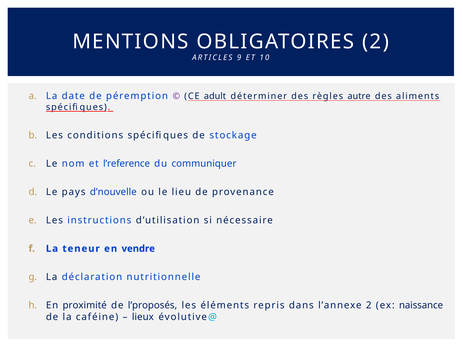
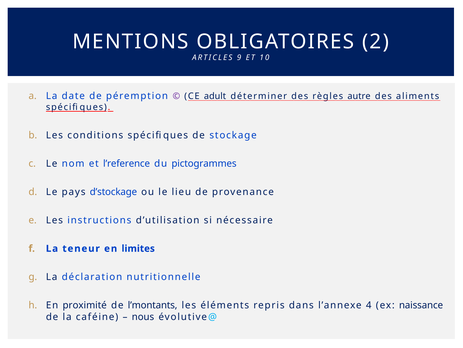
communiquer: communiquer -> pictogrammes
d’nouvelle: d’nouvelle -> d’stockage
vendre: vendre -> limites
l’proposés: l’proposés -> l’montants
l’annexe 2: 2 -> 4
lieux: lieux -> nous
